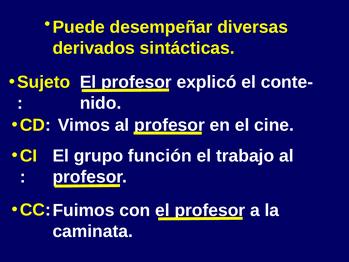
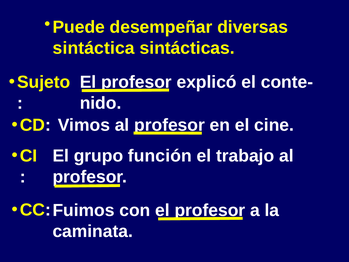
derivados: derivados -> sintáctica
